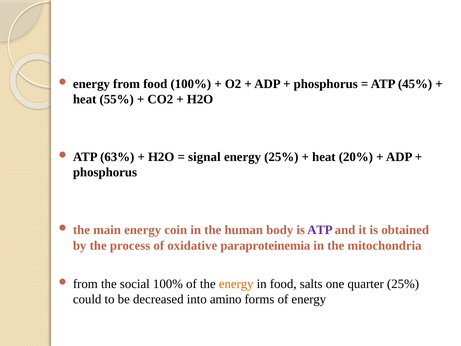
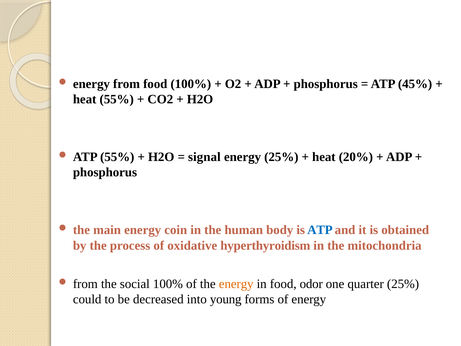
ATP 63%: 63% -> 55%
ATP at (320, 230) colour: purple -> blue
paraproteinemia: paraproteinemia -> hyperthyroidism
salts: salts -> odor
amino: amino -> young
